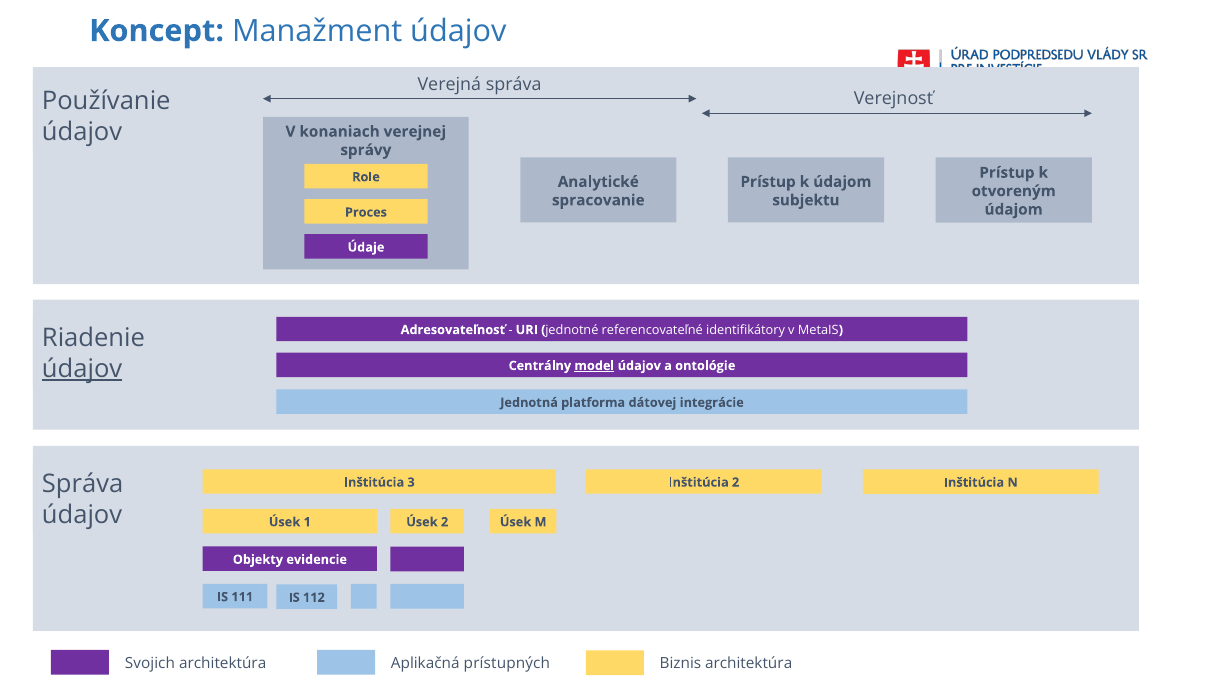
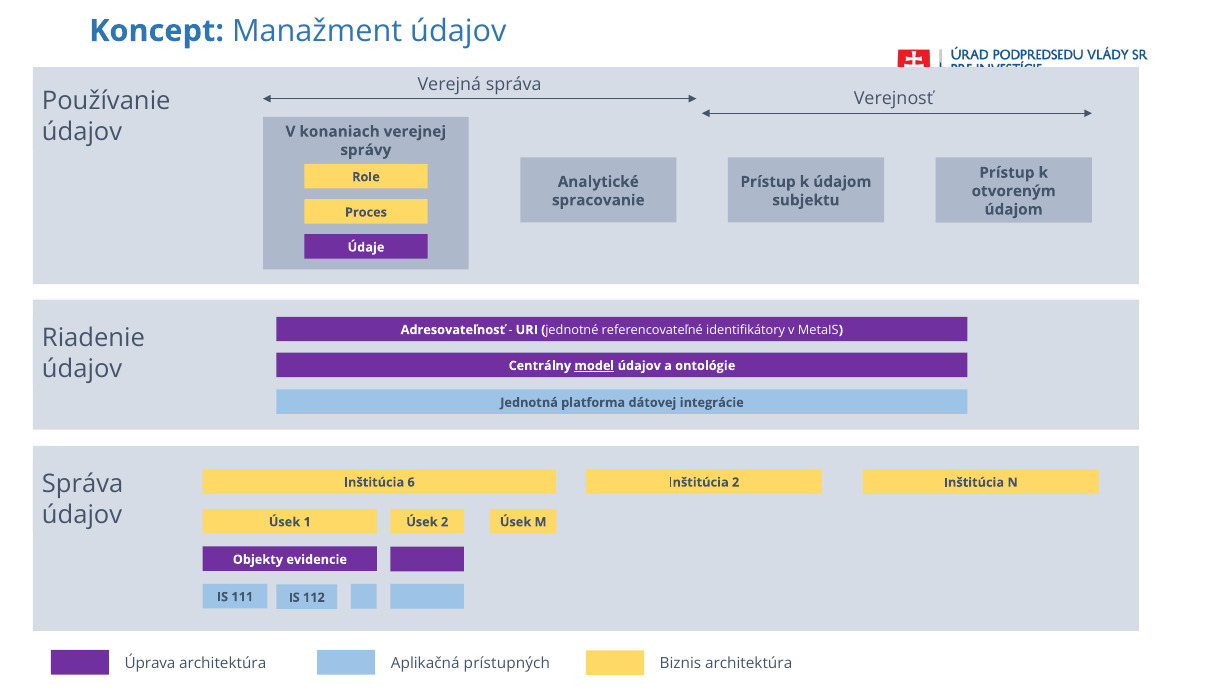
údajov at (82, 369) underline: present -> none
3: 3 -> 6
Svojich: Svojich -> Úprava
